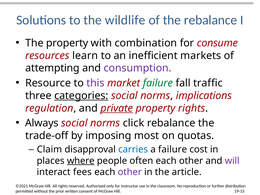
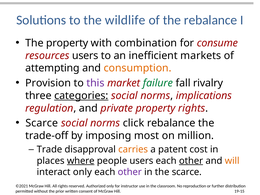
resources learn: learn -> users
consumption colour: purple -> orange
Resource: Resource -> Provision
traffic: traffic -> rivalry
private underline: present -> none
Always at (42, 123): Always -> Scarce
quotas: quotas -> million
Claim: Claim -> Trade
carries colour: blue -> orange
a failure: failure -> patent
people often: often -> users
other at (191, 161) underline: none -> present
will colour: purple -> orange
interact fees: fees -> only
the article: article -> scarce
